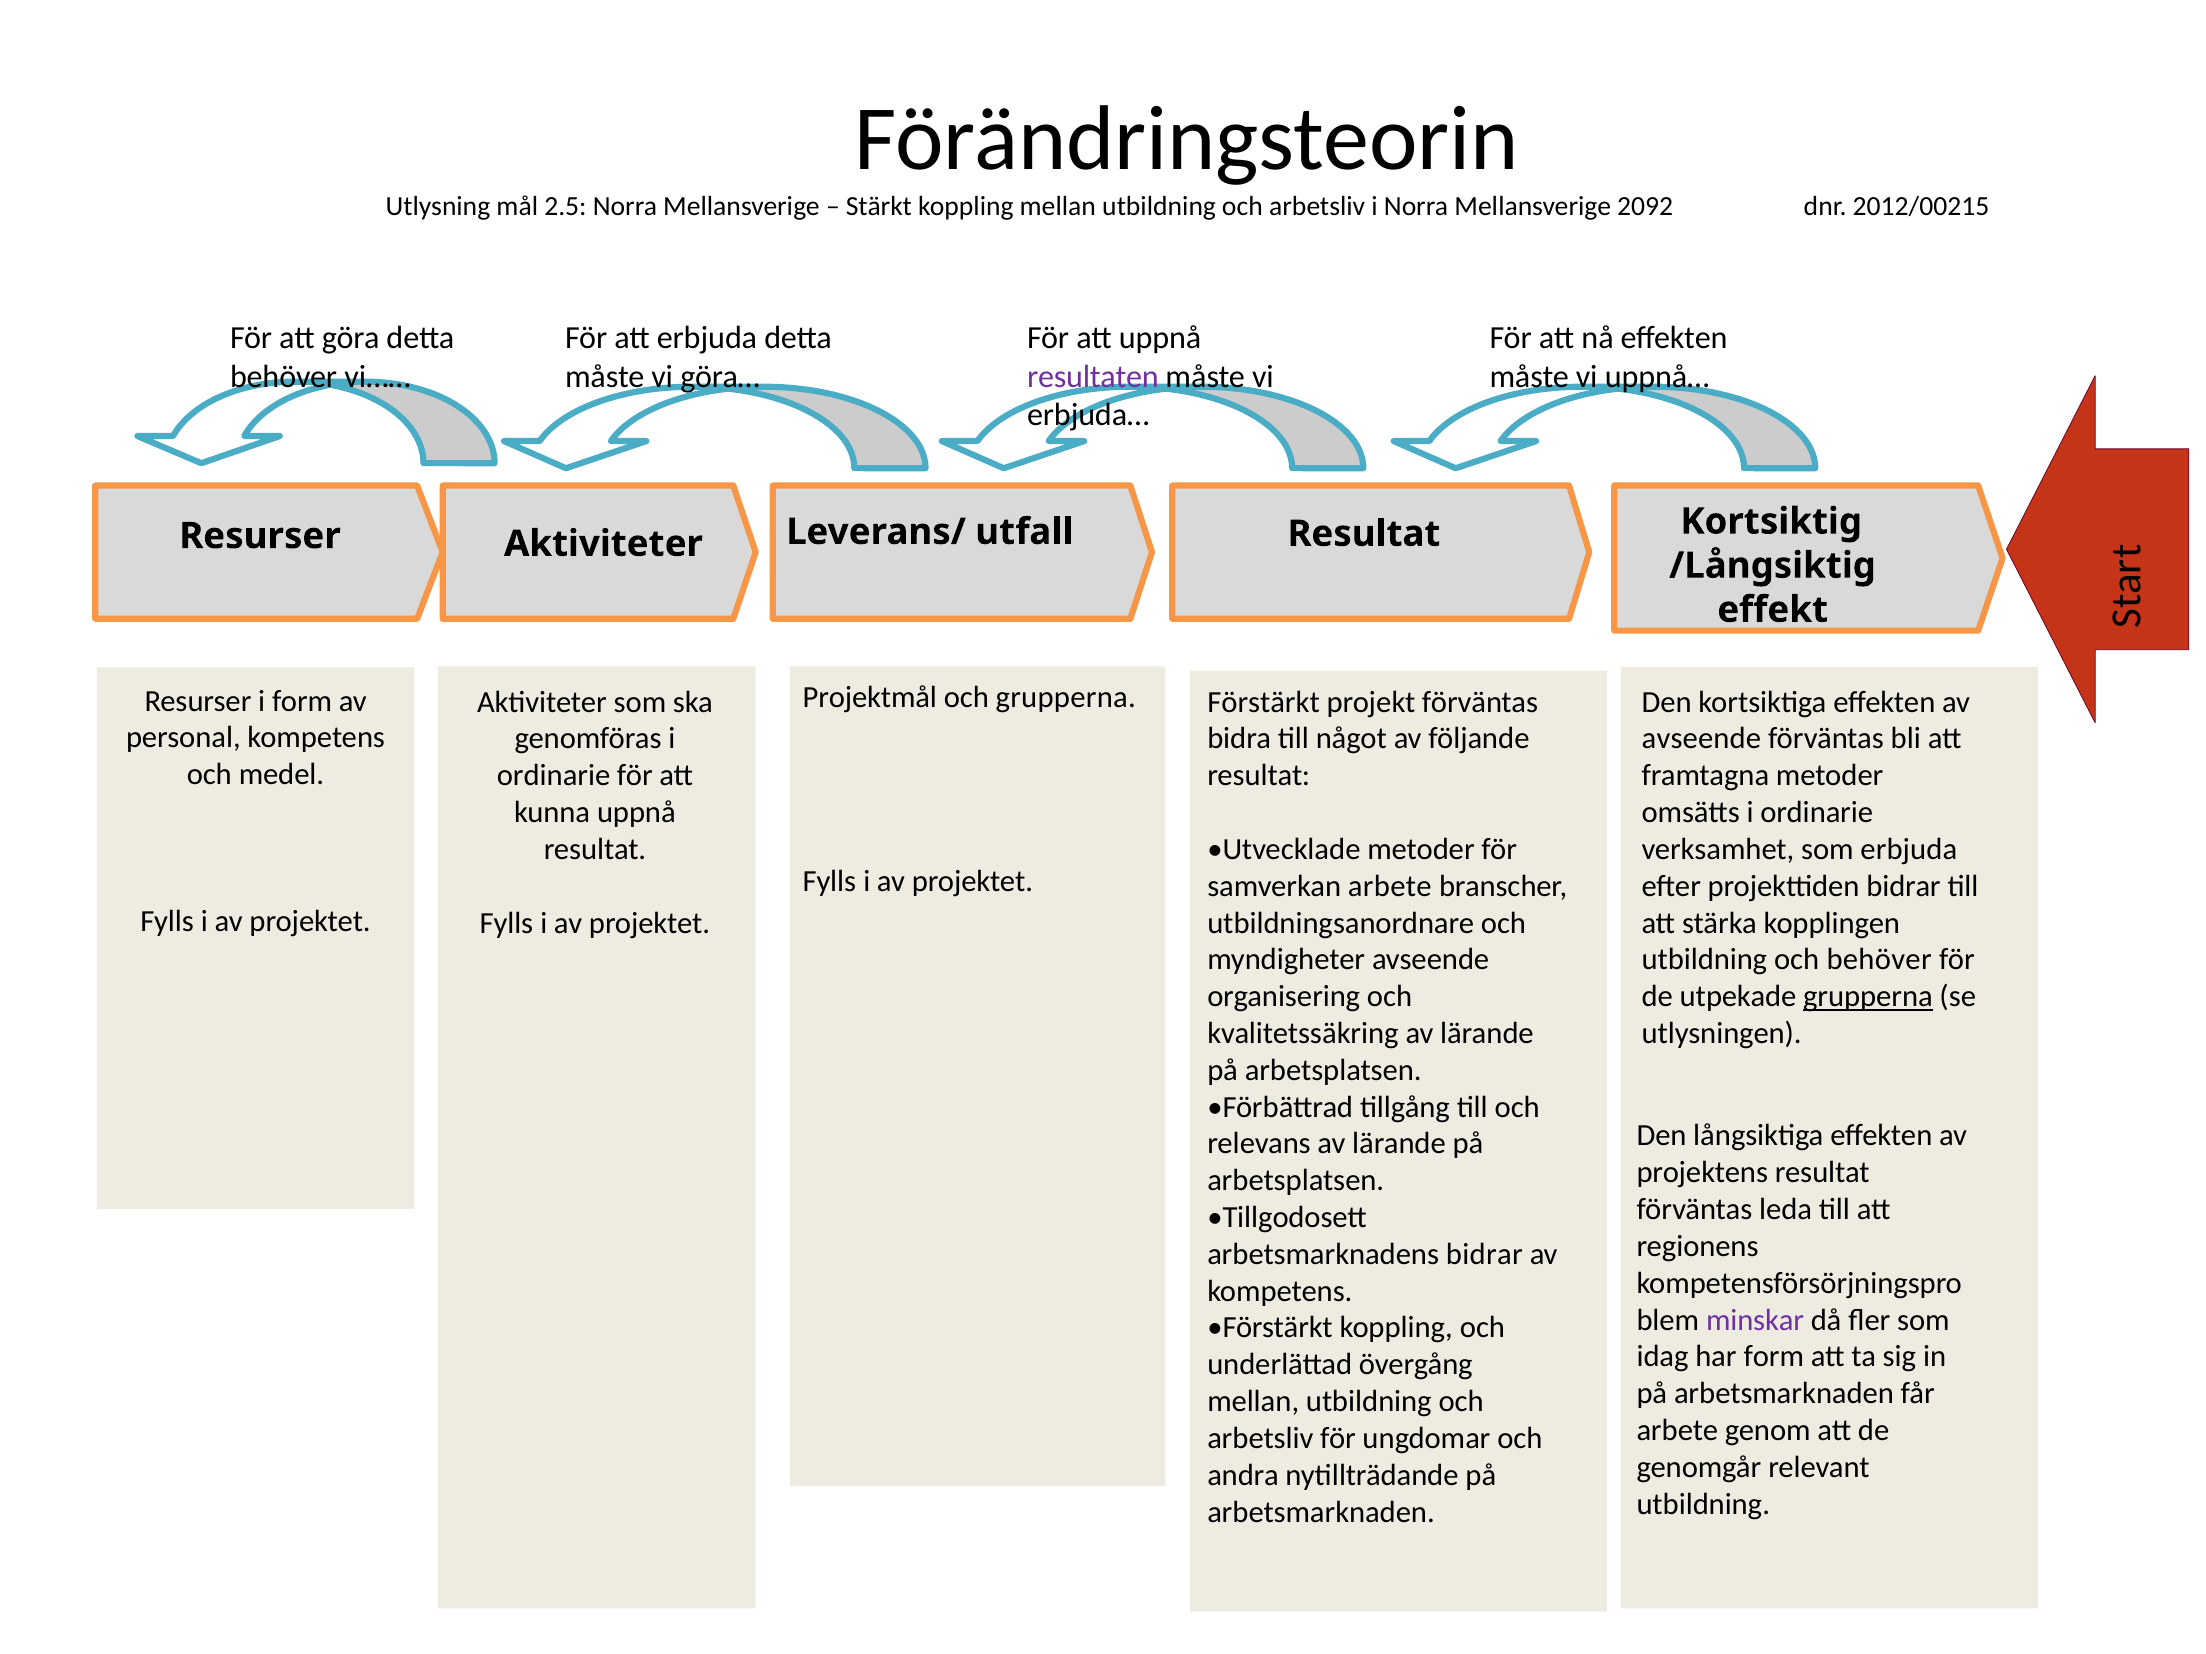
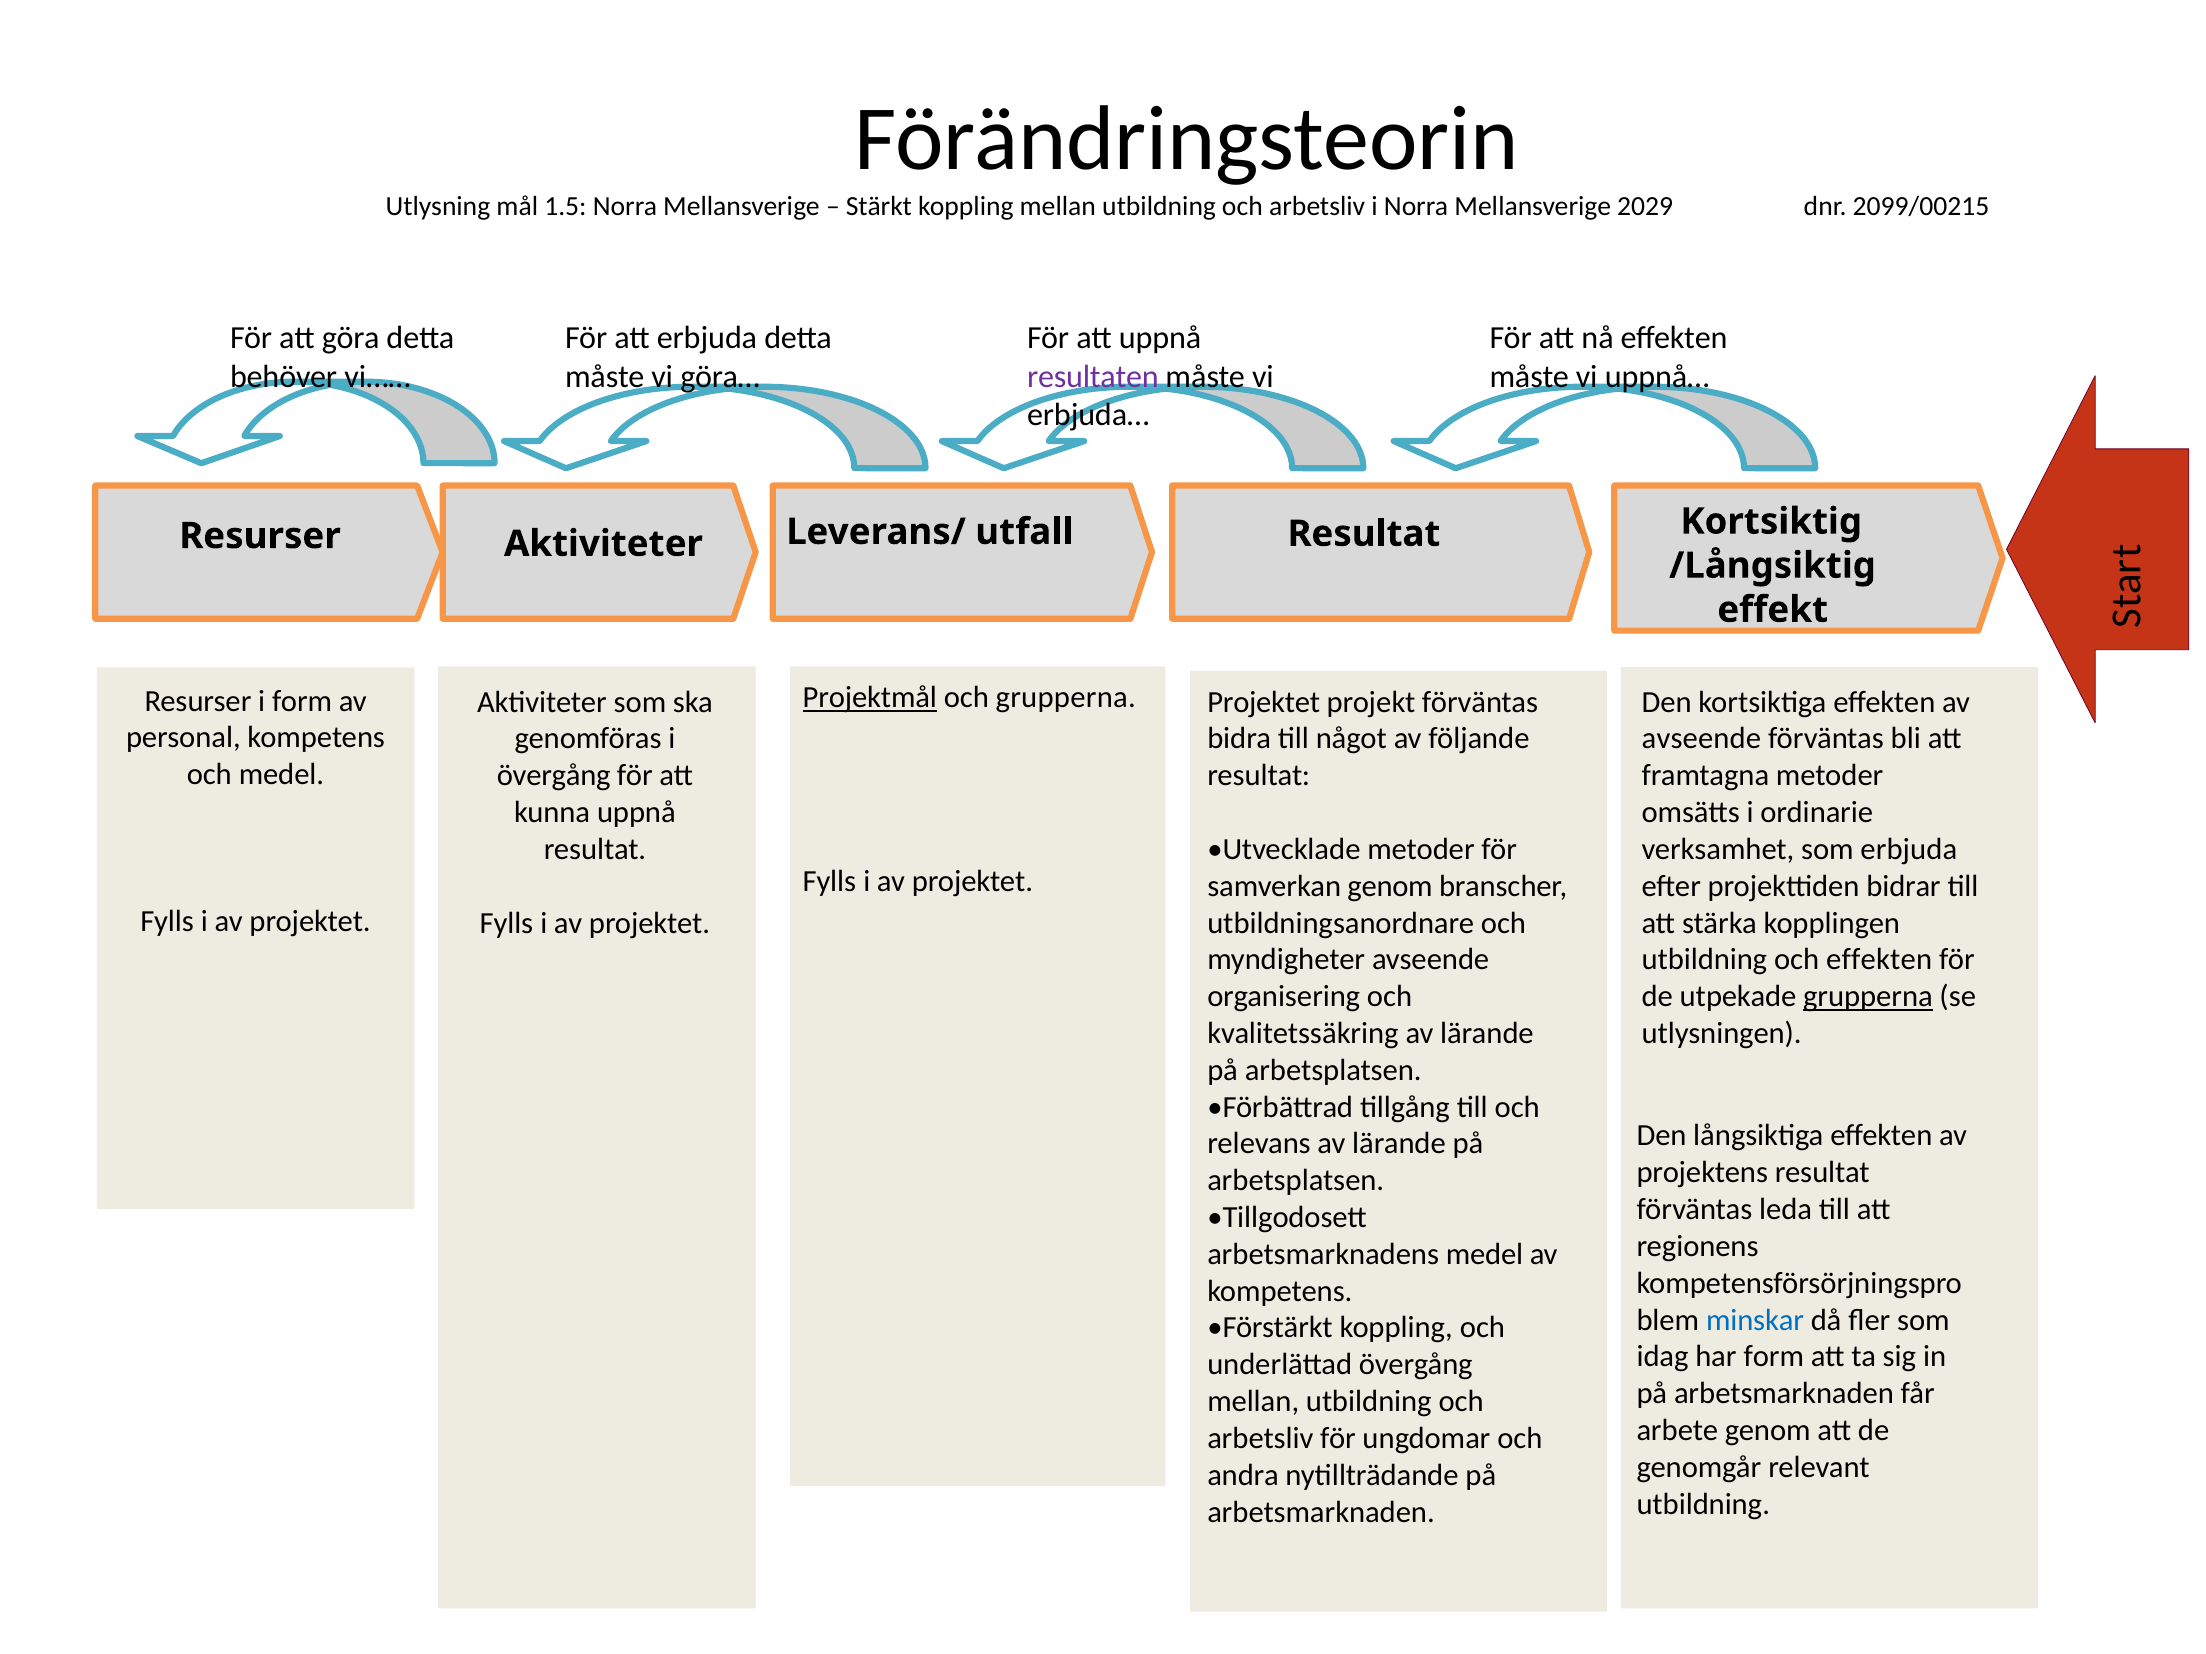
2.5: 2.5 -> 1.5
2092: 2092 -> 2029
2012/00215: 2012/00215 -> 2099/00215
Projektmål underline: none -> present
Förstärkt at (1264, 702): Förstärkt -> Projektet
ordinarie at (554, 776): ordinarie -> övergång
samverkan arbete: arbete -> genom
och behöver: behöver -> effekten
arbetsmarknadens bidrar: bidrar -> medel
minskar colour: purple -> blue
